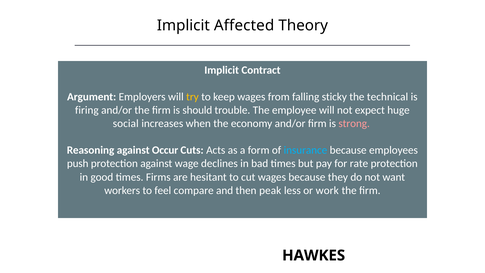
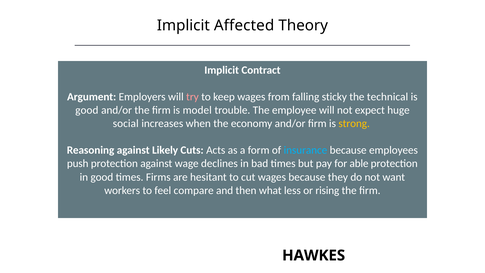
try colour: yellow -> pink
firing at (87, 110): firing -> good
should: should -> model
strong colour: pink -> yellow
Occur: Occur -> Likely
rate: rate -> able
peak: peak -> what
work: work -> rising
